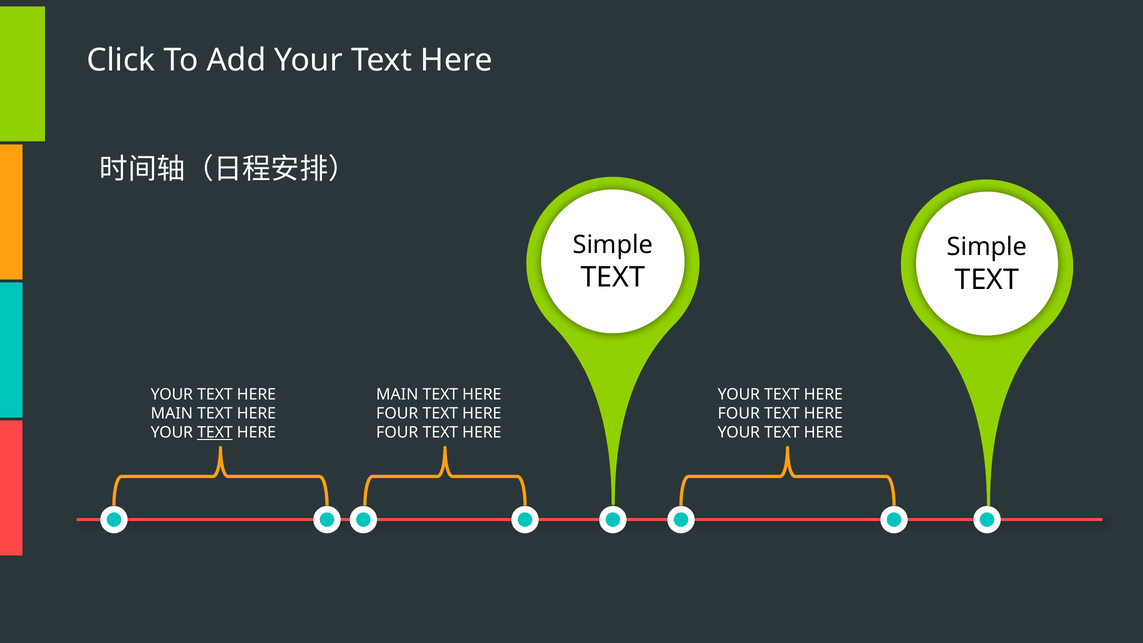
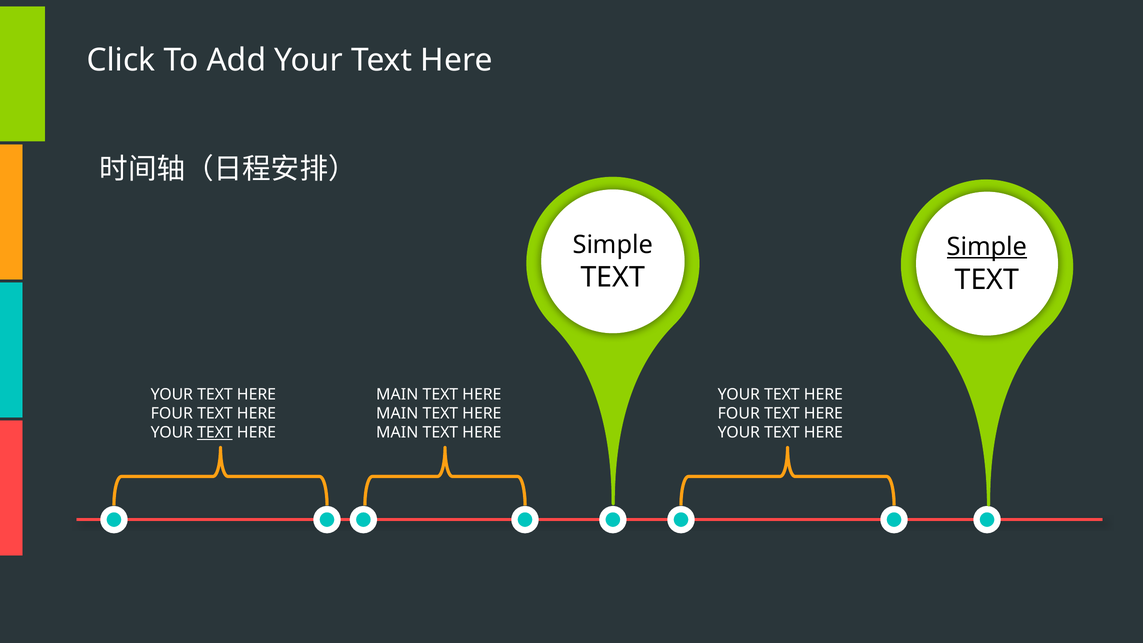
Simple at (987, 247) underline: none -> present
MAIN at (172, 414): MAIN -> FOUR
FOUR at (397, 414): FOUR -> MAIN
FOUR at (397, 433): FOUR -> MAIN
